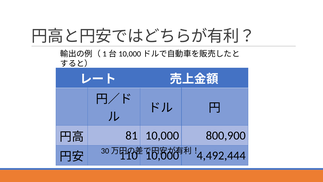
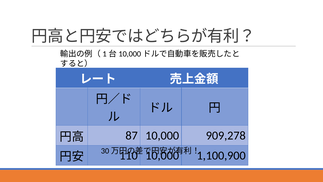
81: 81 -> 87
800,900: 800,900 -> 909,278
4,492,444: 4,492,444 -> 1,100,900
